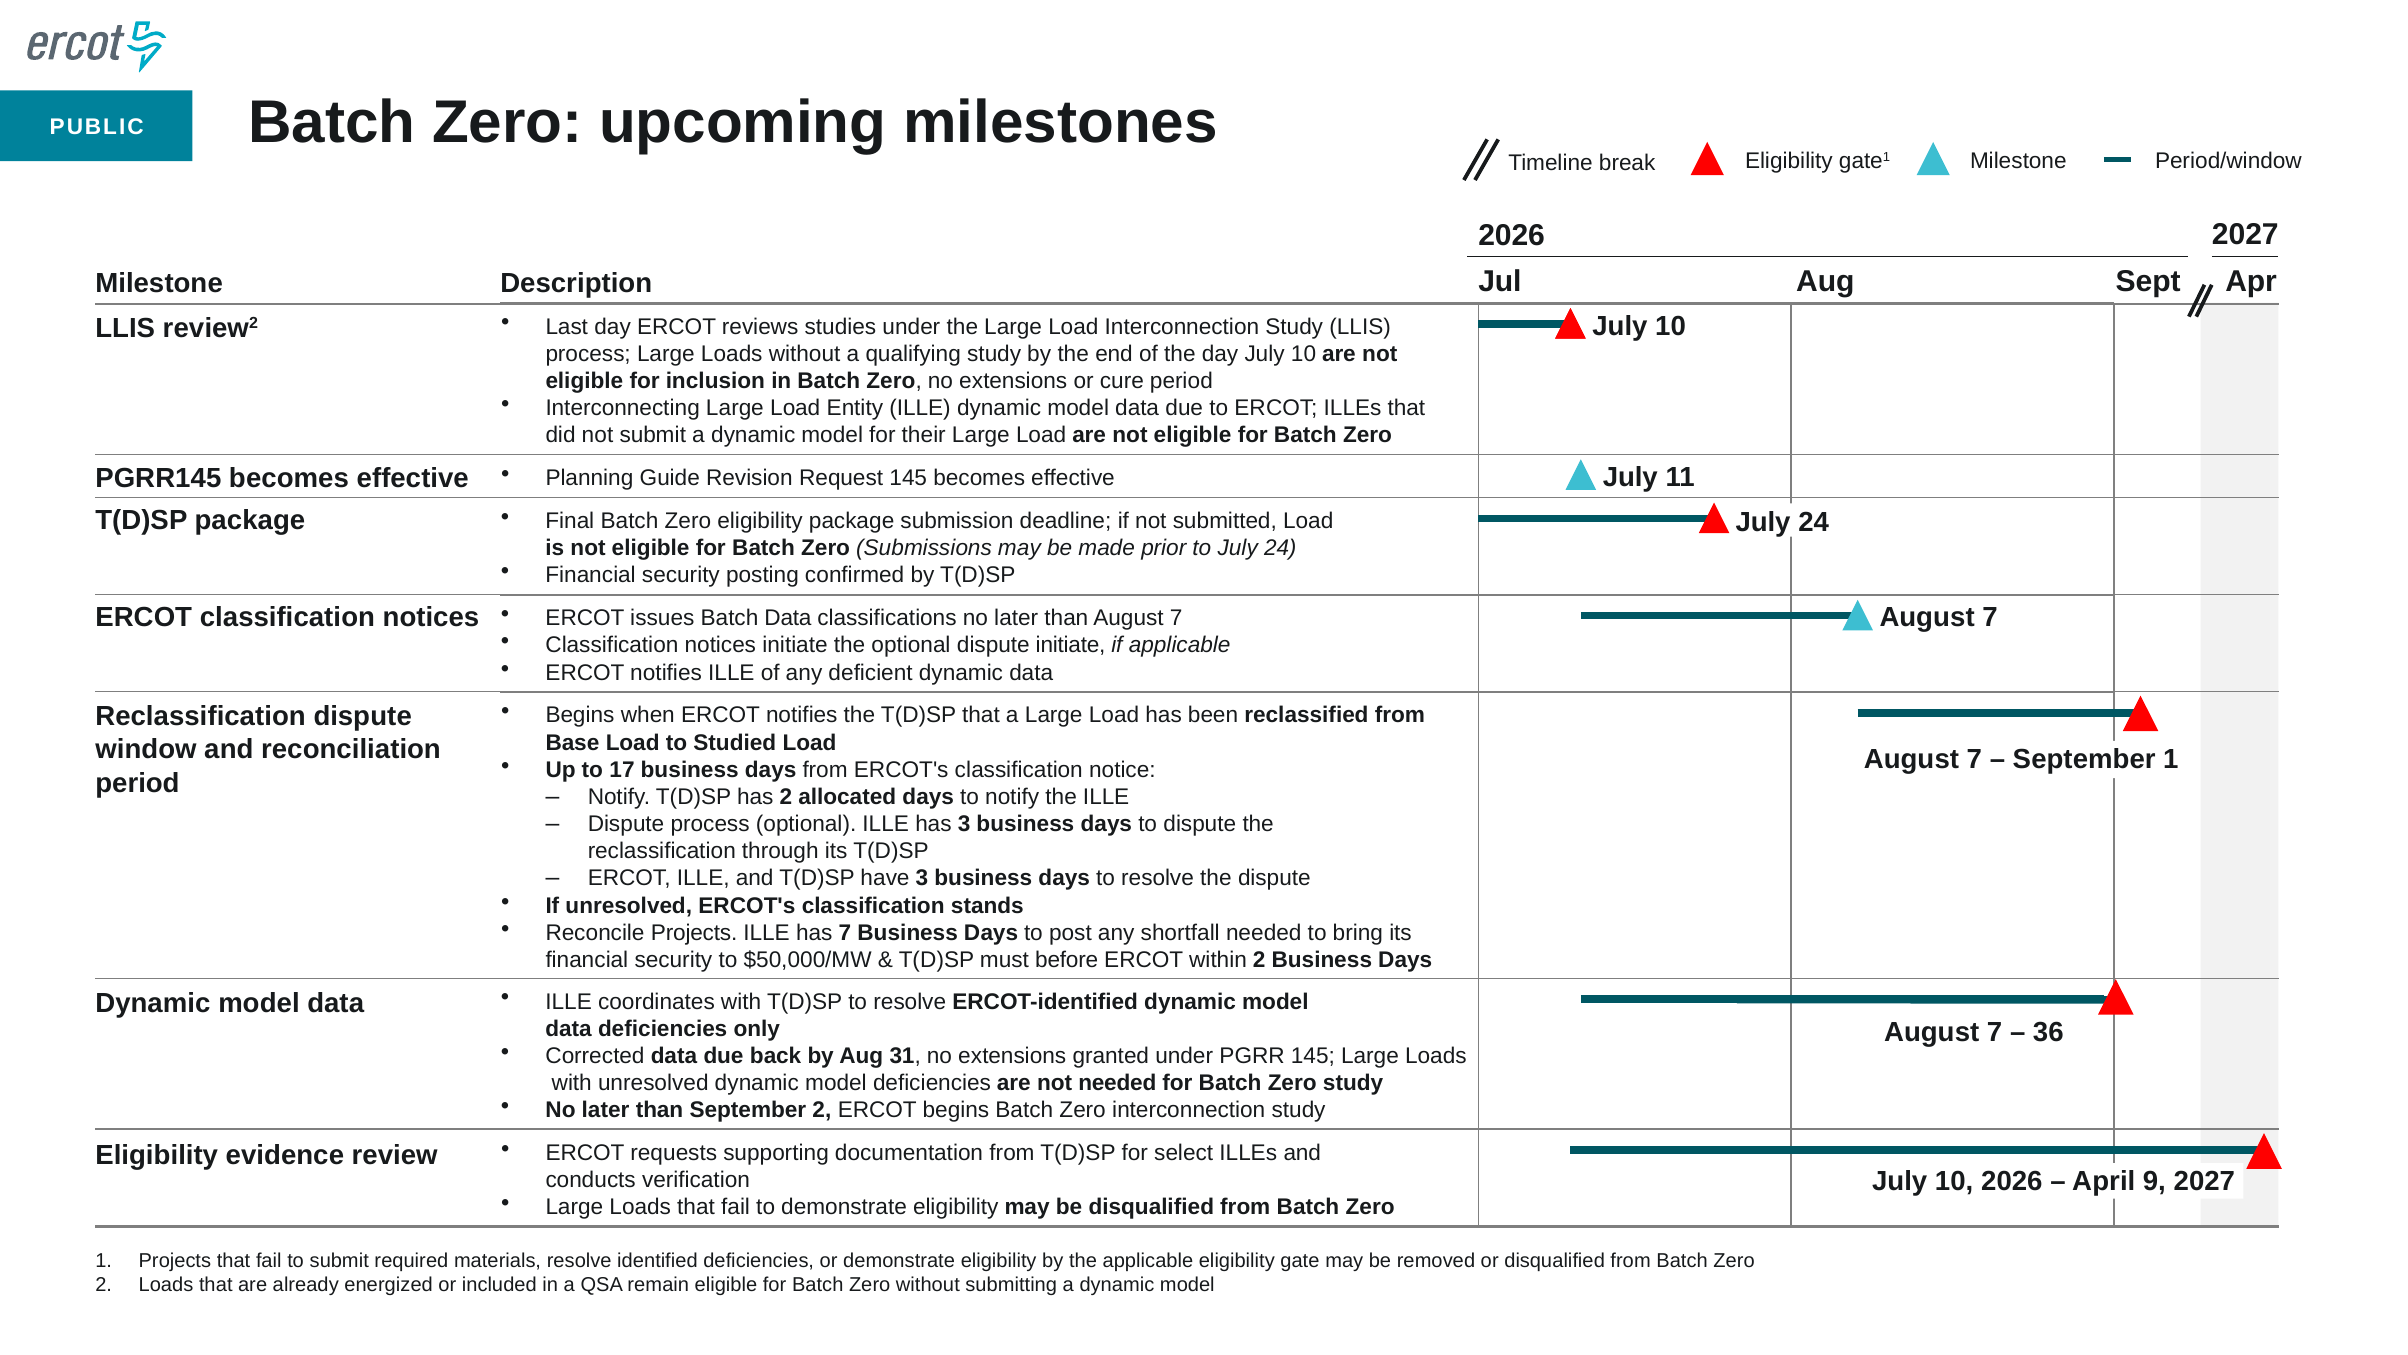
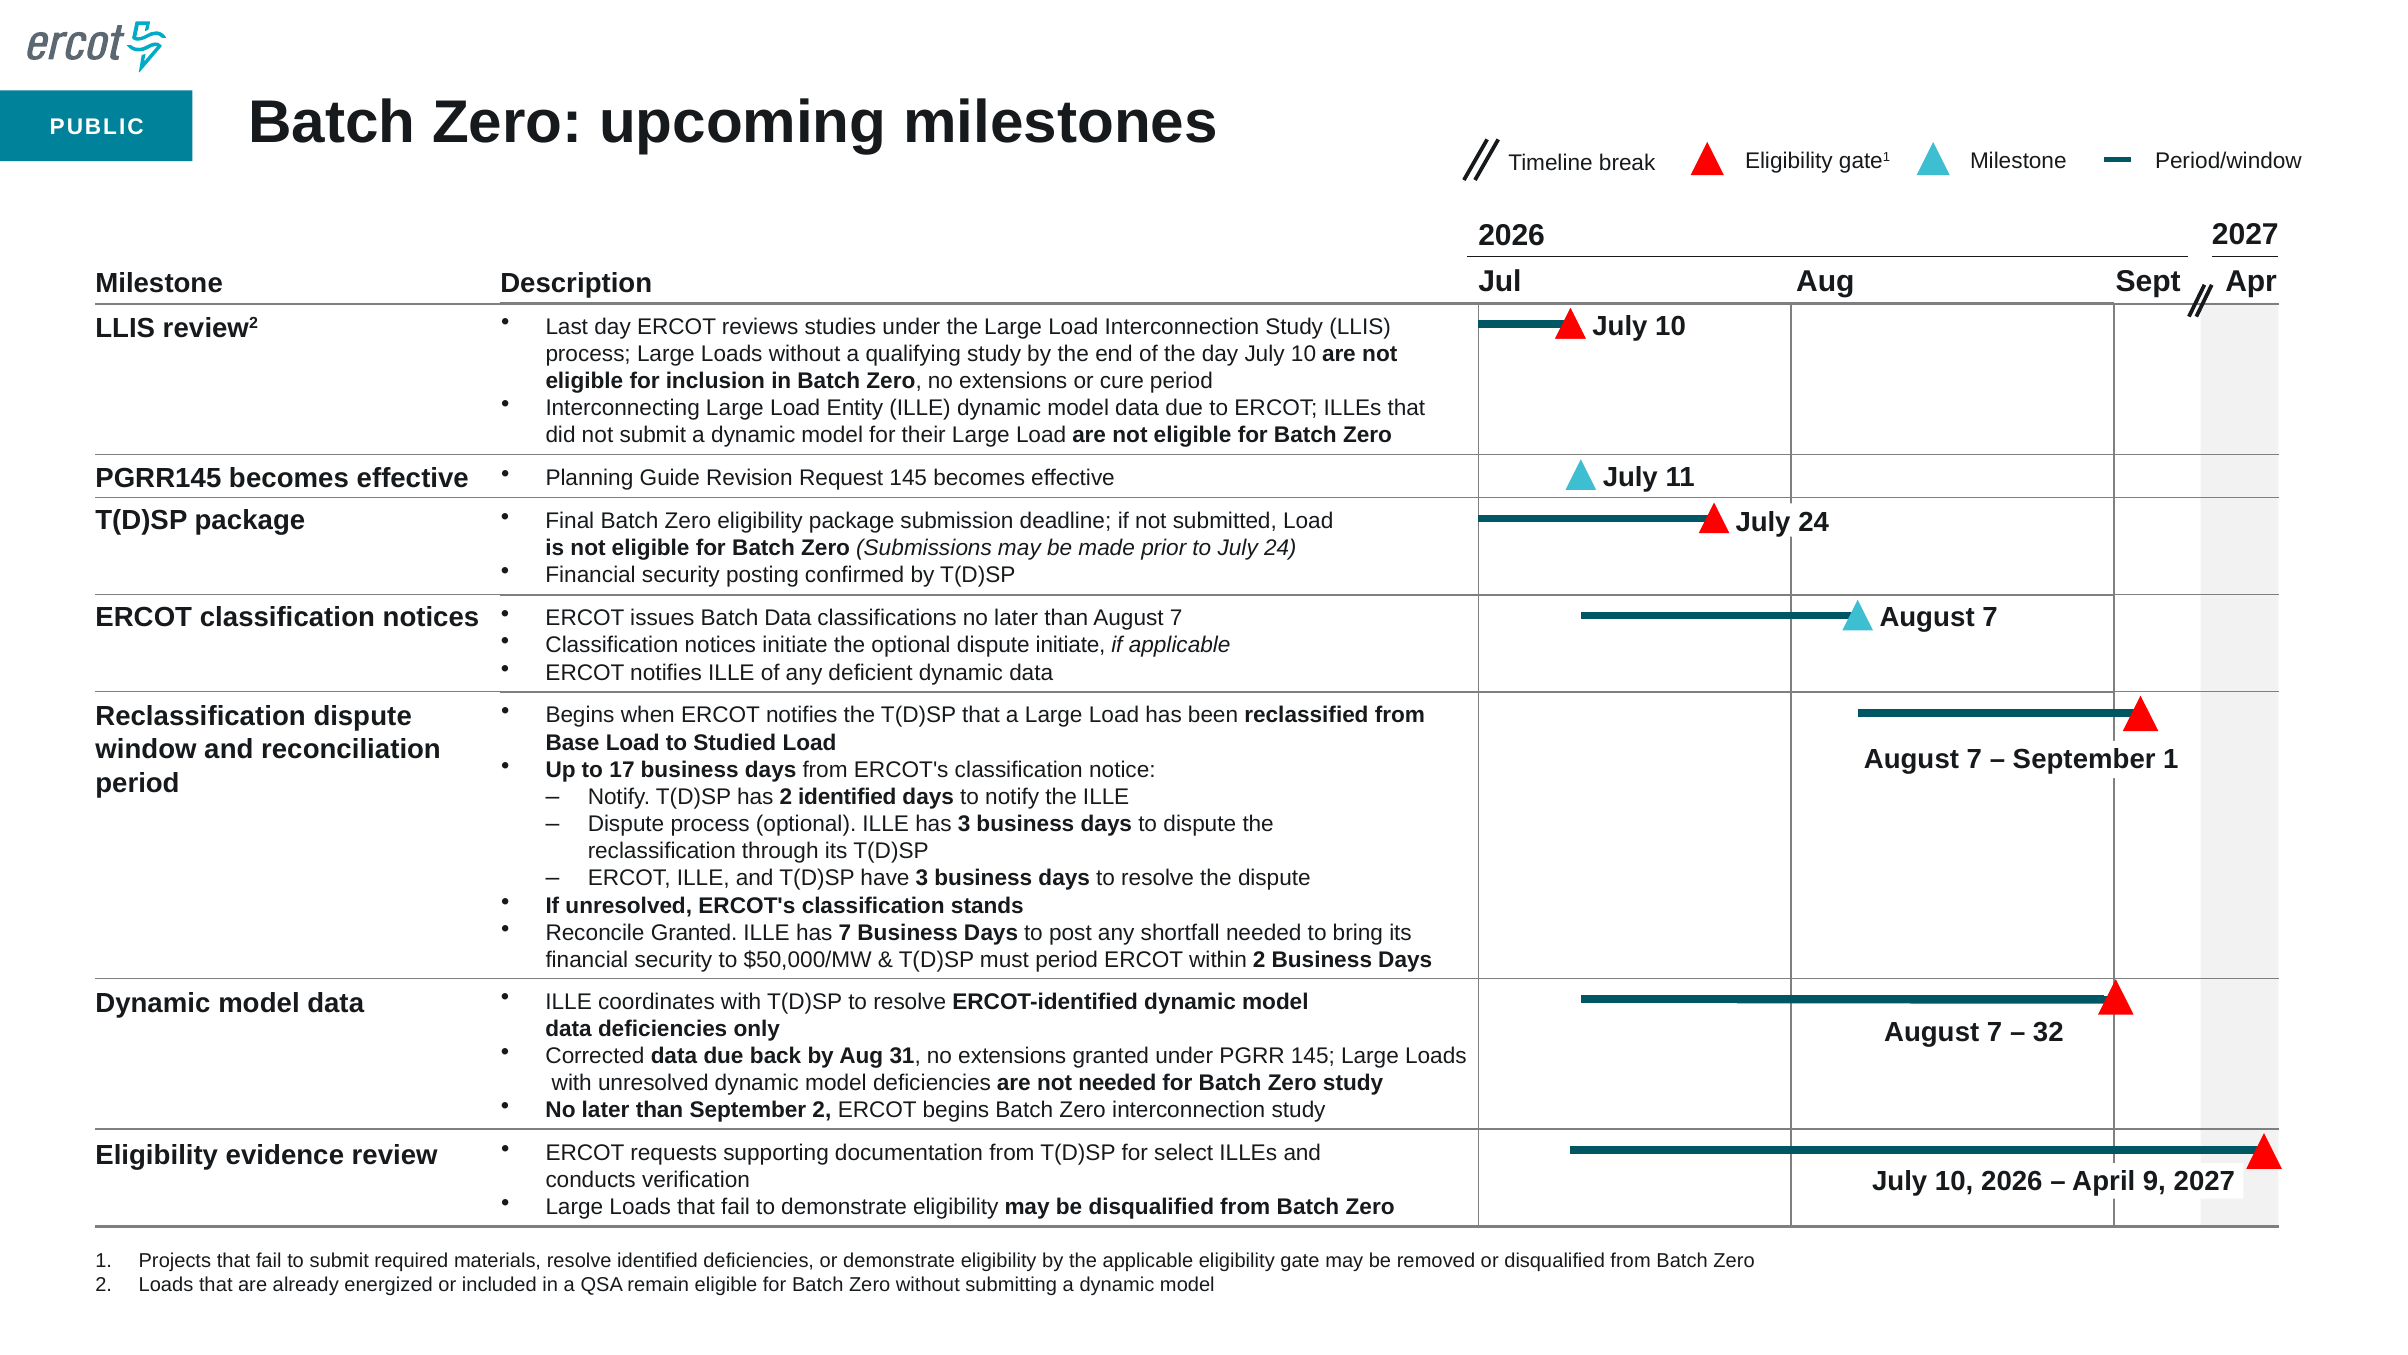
2 allocated: allocated -> identified
Reconcile Projects: Projects -> Granted
must before: before -> period
36: 36 -> 32
